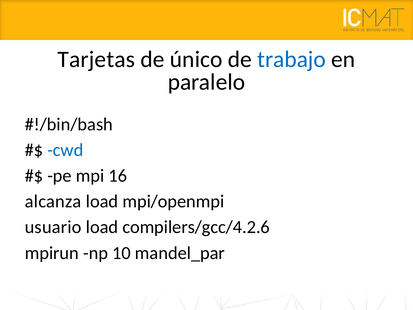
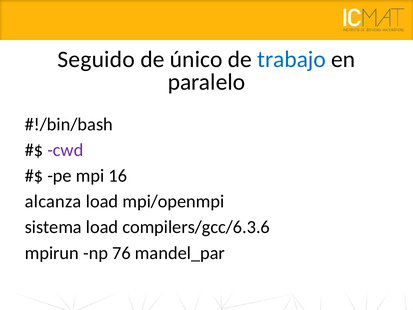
Tarjetas: Tarjetas -> Seguido
cwd colour: blue -> purple
usuario: usuario -> sistema
compilers/gcc/4.2.6: compilers/gcc/4.2.6 -> compilers/gcc/6.3.6
10: 10 -> 76
